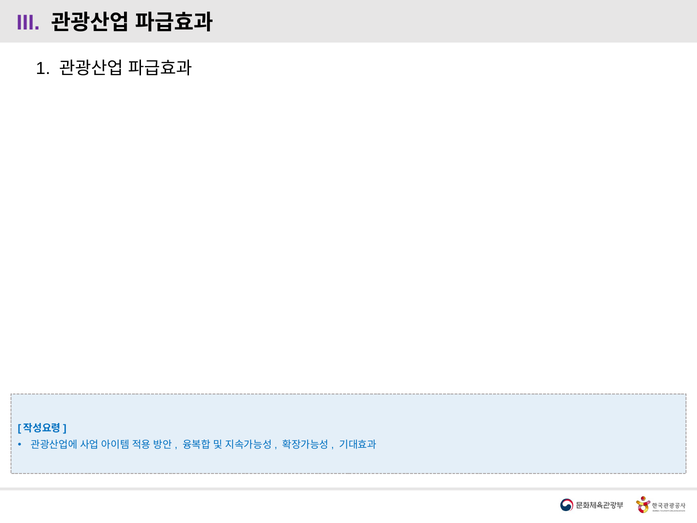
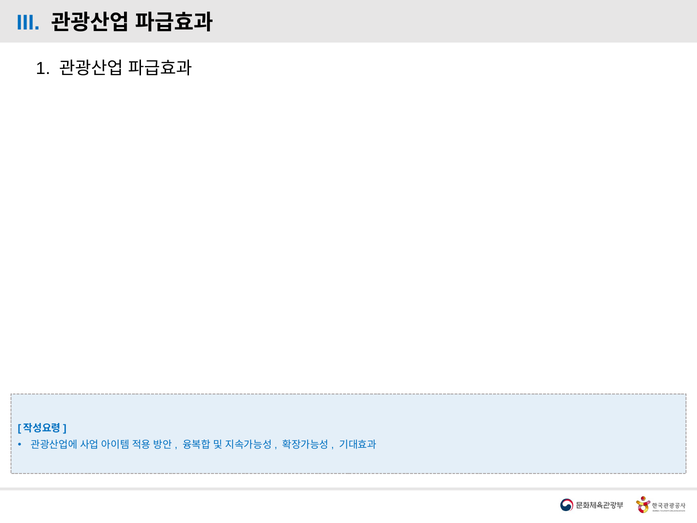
III colour: purple -> blue
